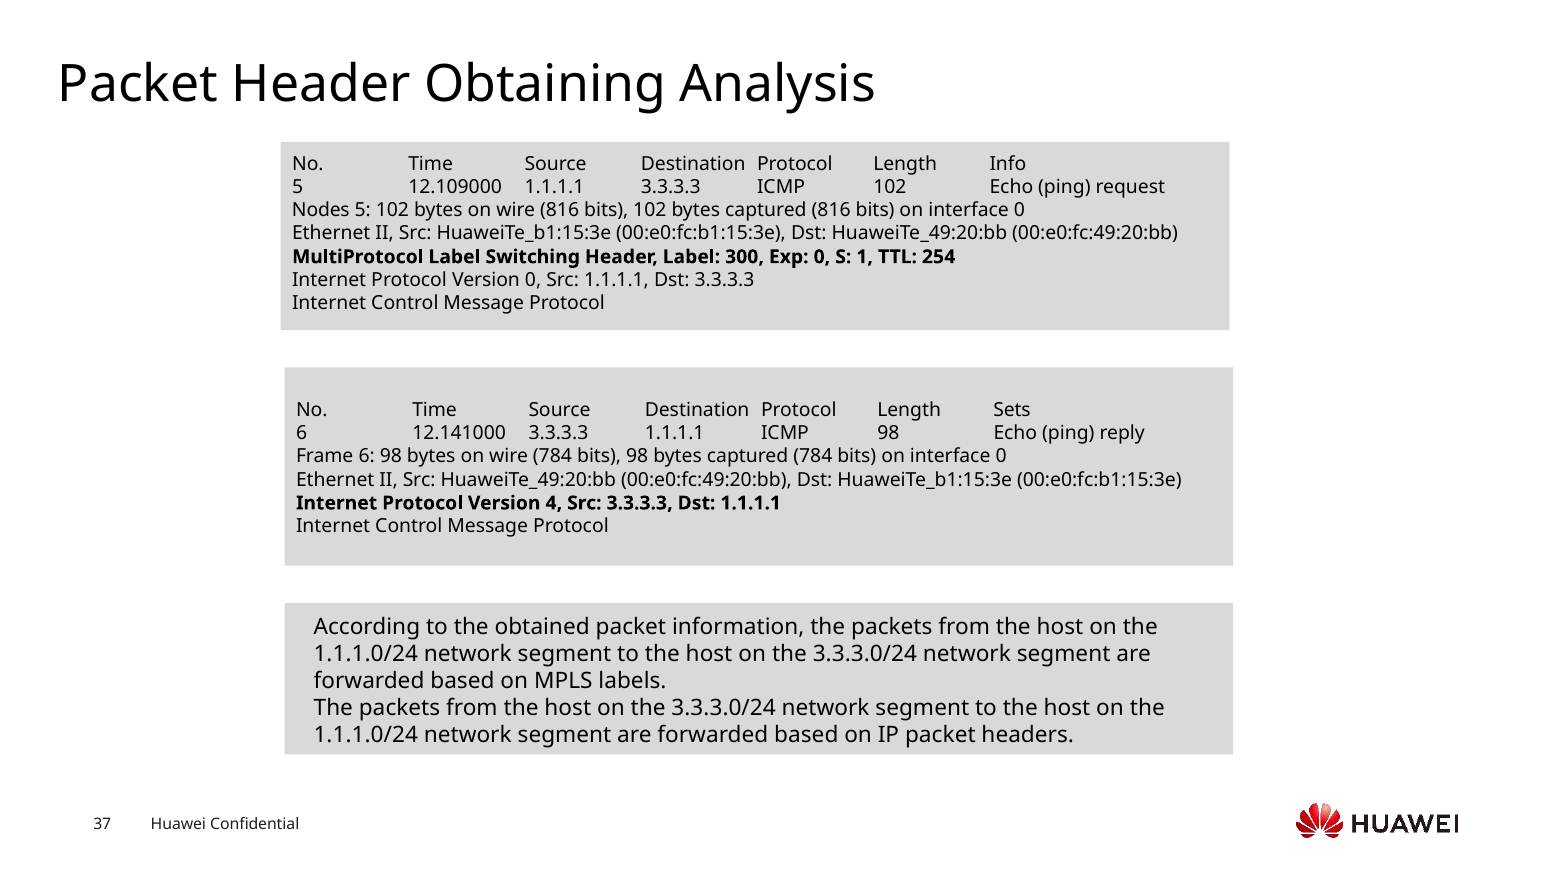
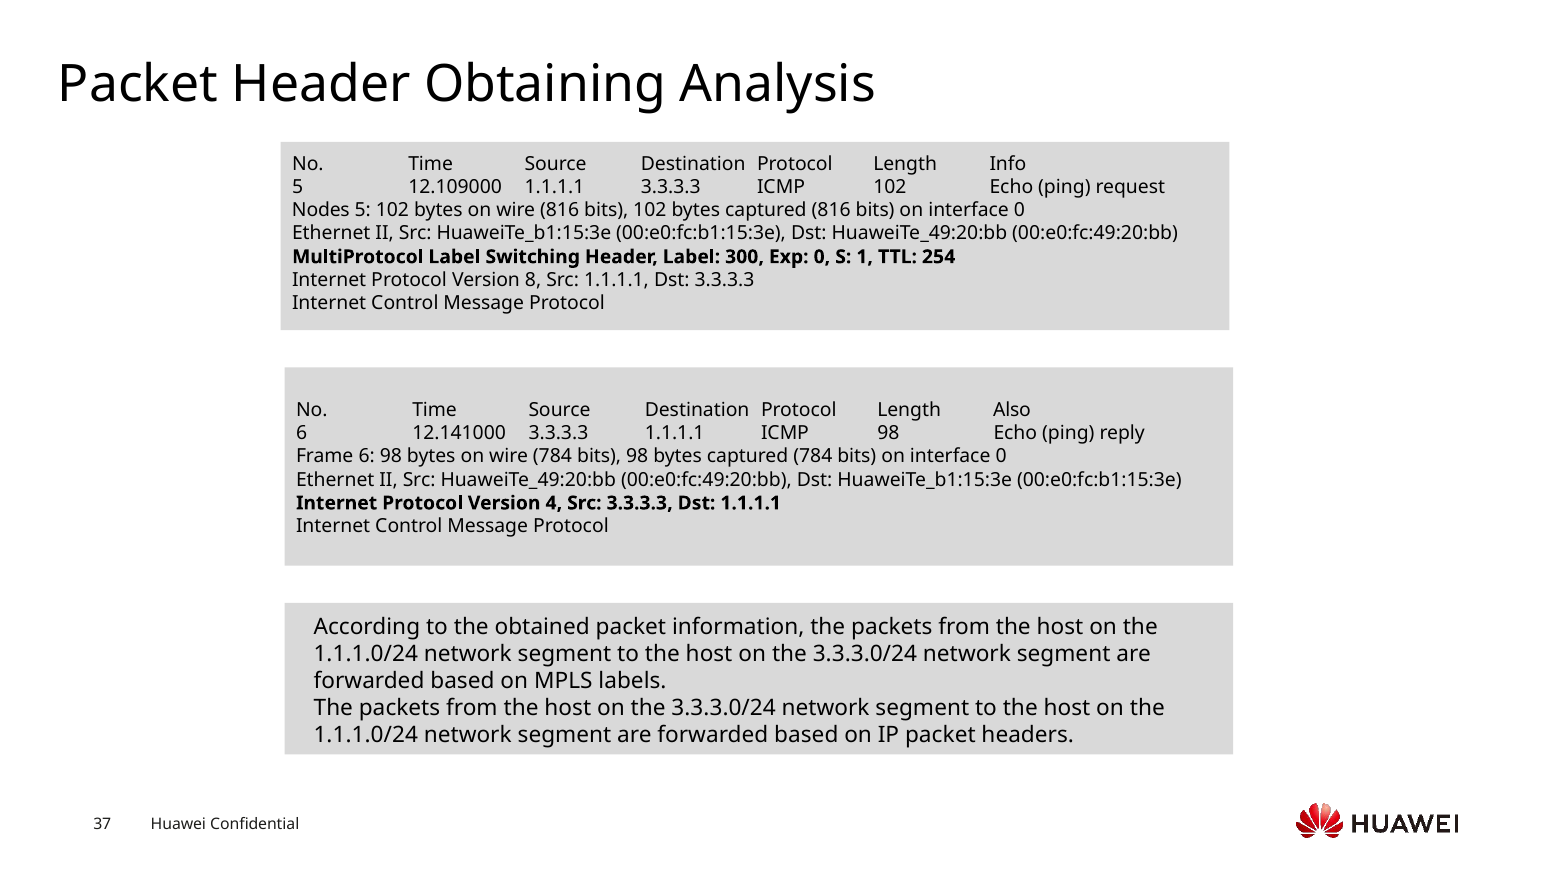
Version 0: 0 -> 8
Sets: Sets -> Also
